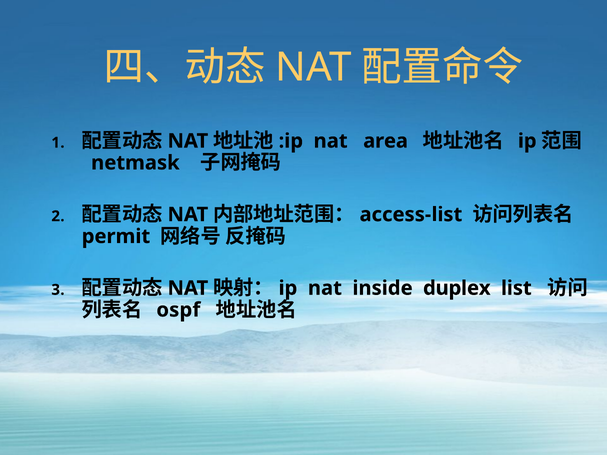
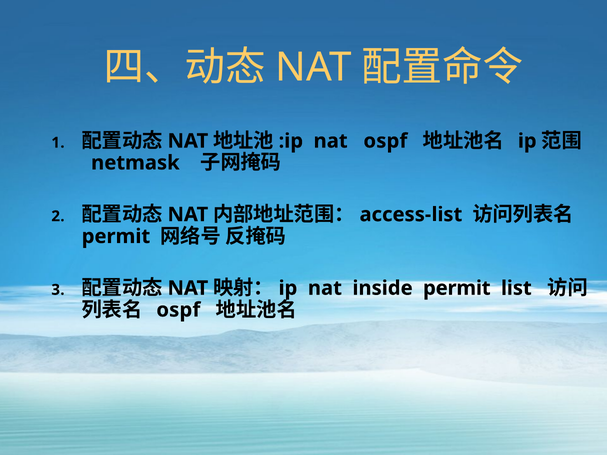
nat area: area -> ospf
inside duplex: duplex -> permit
